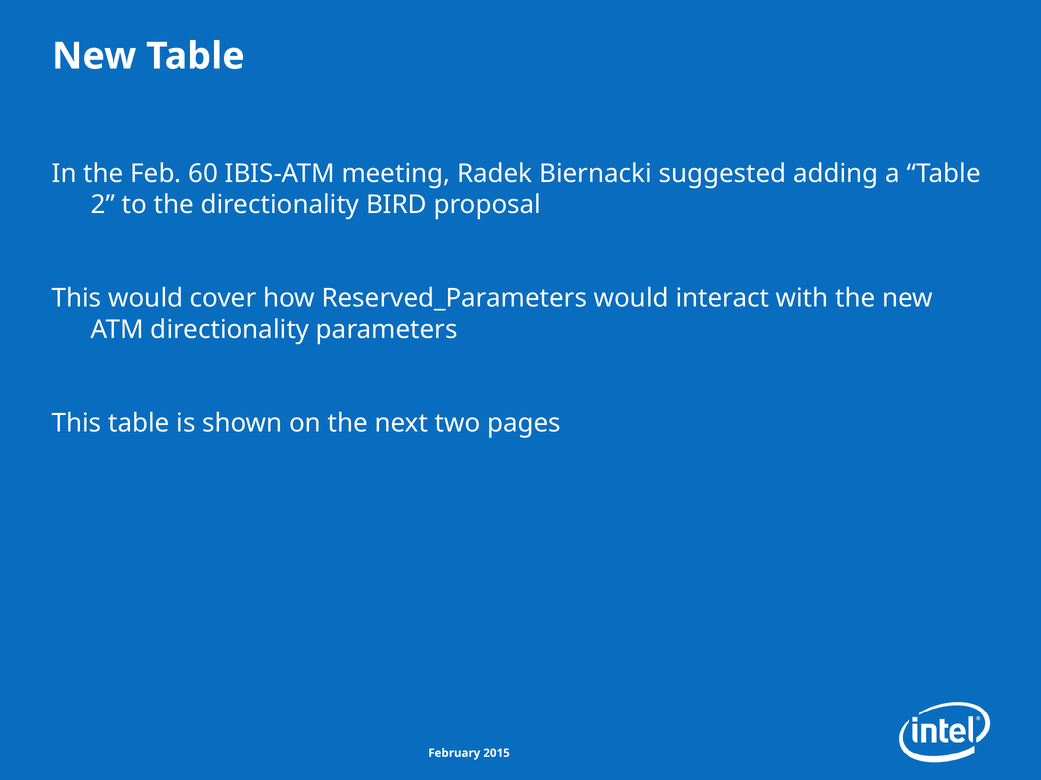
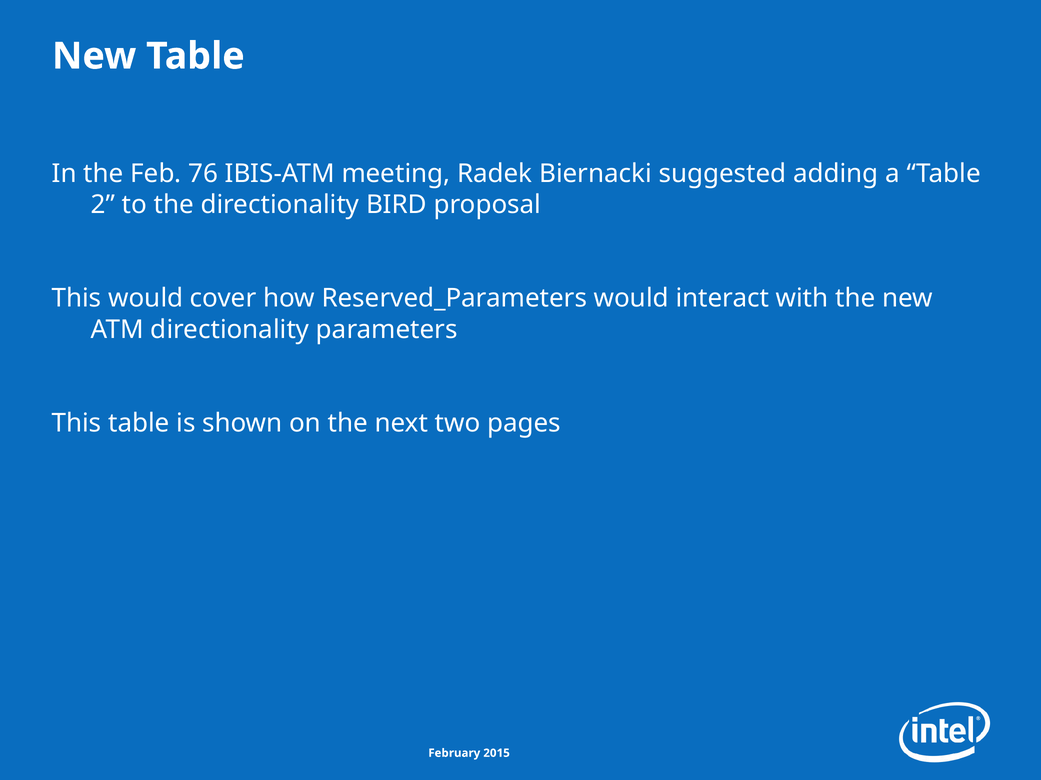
60: 60 -> 76
